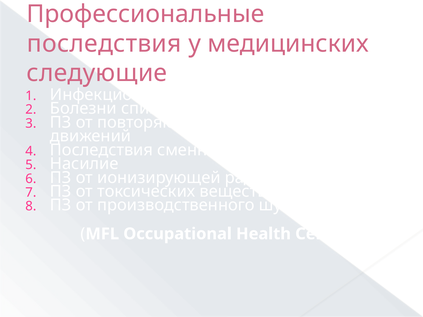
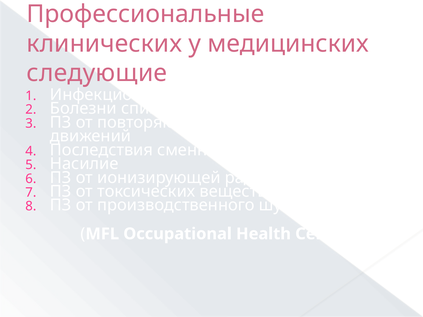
последствия at (104, 44): последствия -> клинических
